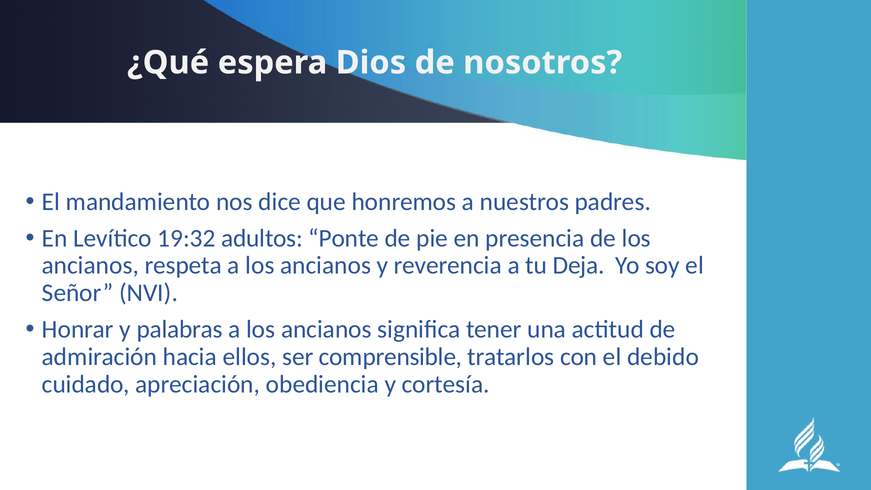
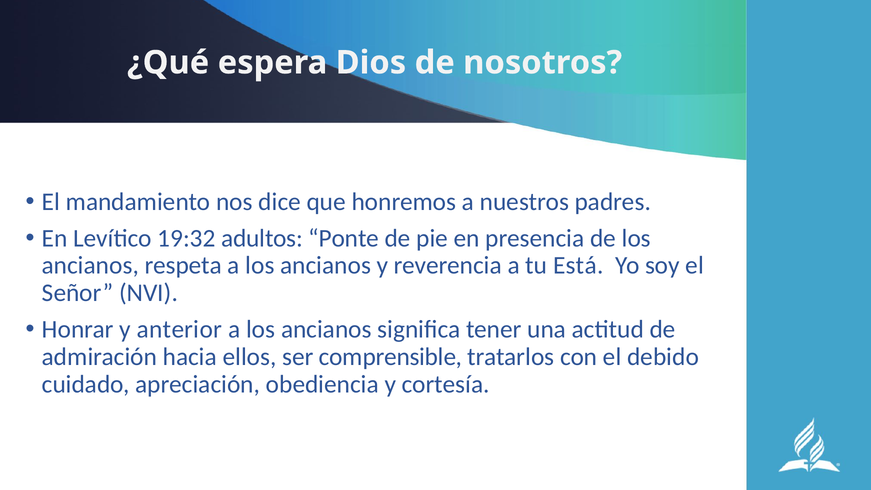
Deja: Deja -> Está
palabras: palabras -> anterior
